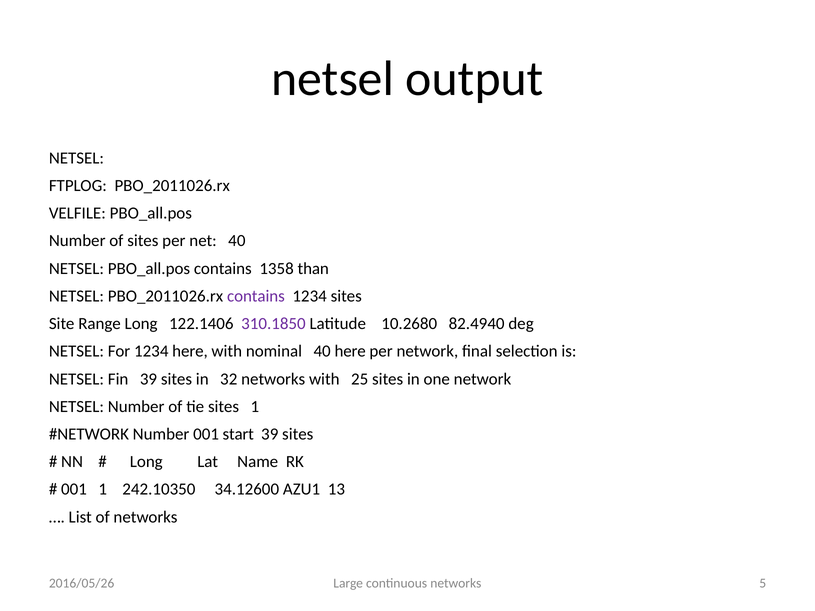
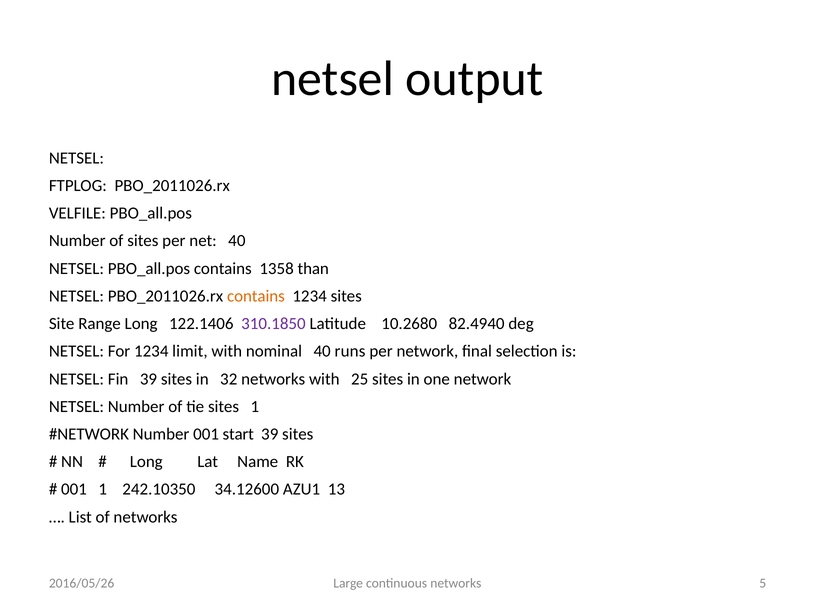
contains at (256, 296) colour: purple -> orange
1234 here: here -> limit
40 here: here -> runs
